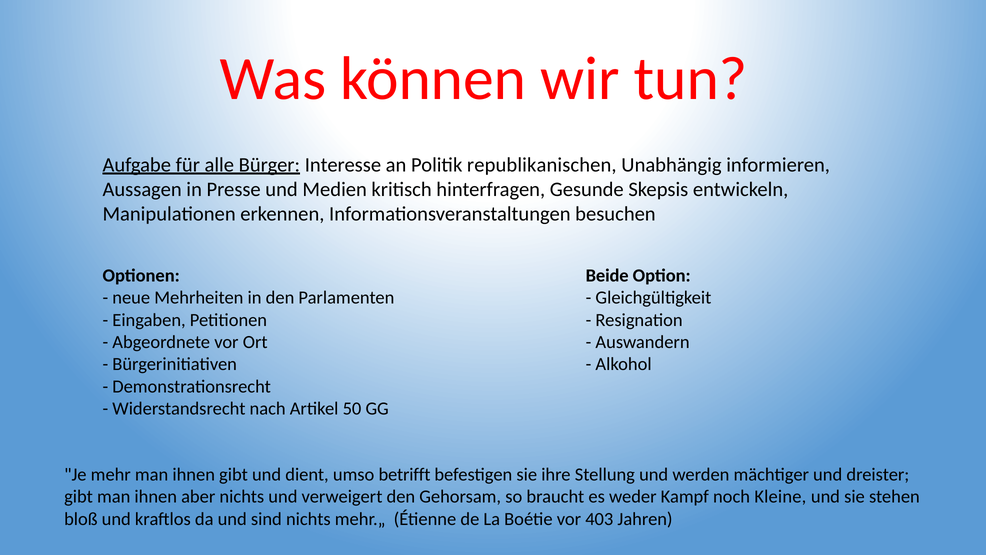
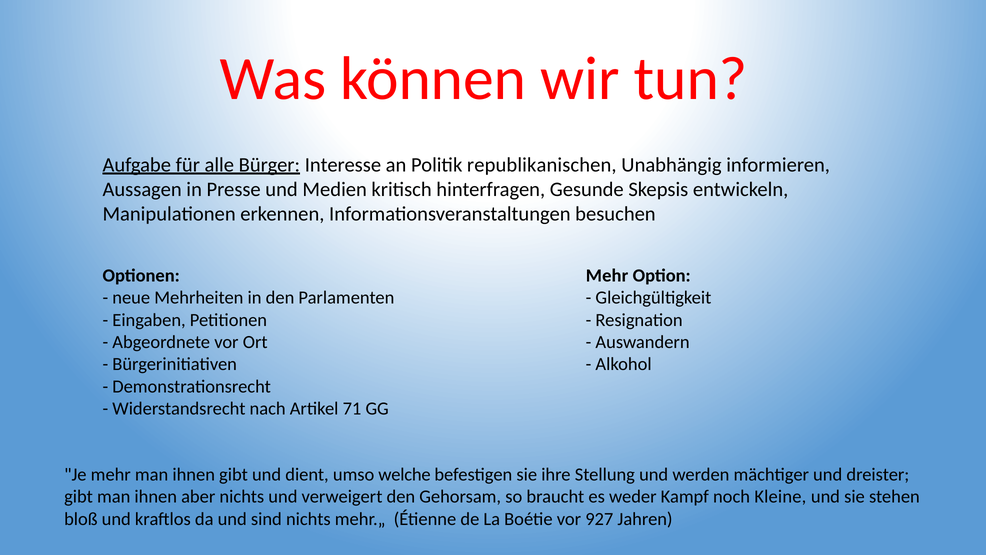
Beide at (607, 275): Beide -> Mehr
50: 50 -> 71
betrifft: betrifft -> welche
403: 403 -> 927
